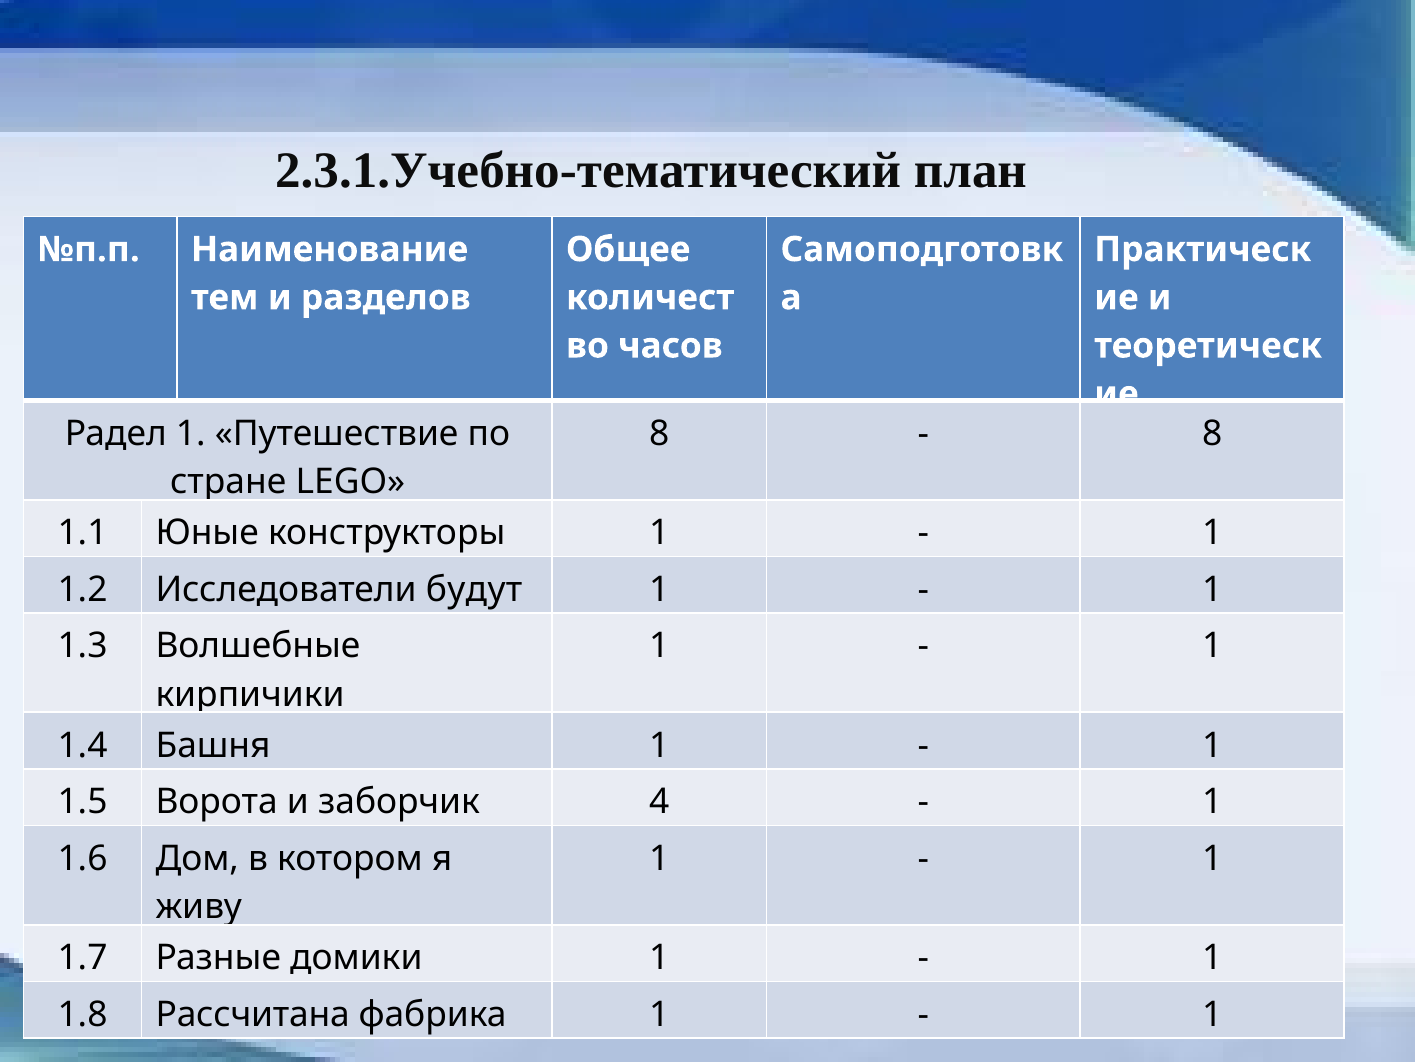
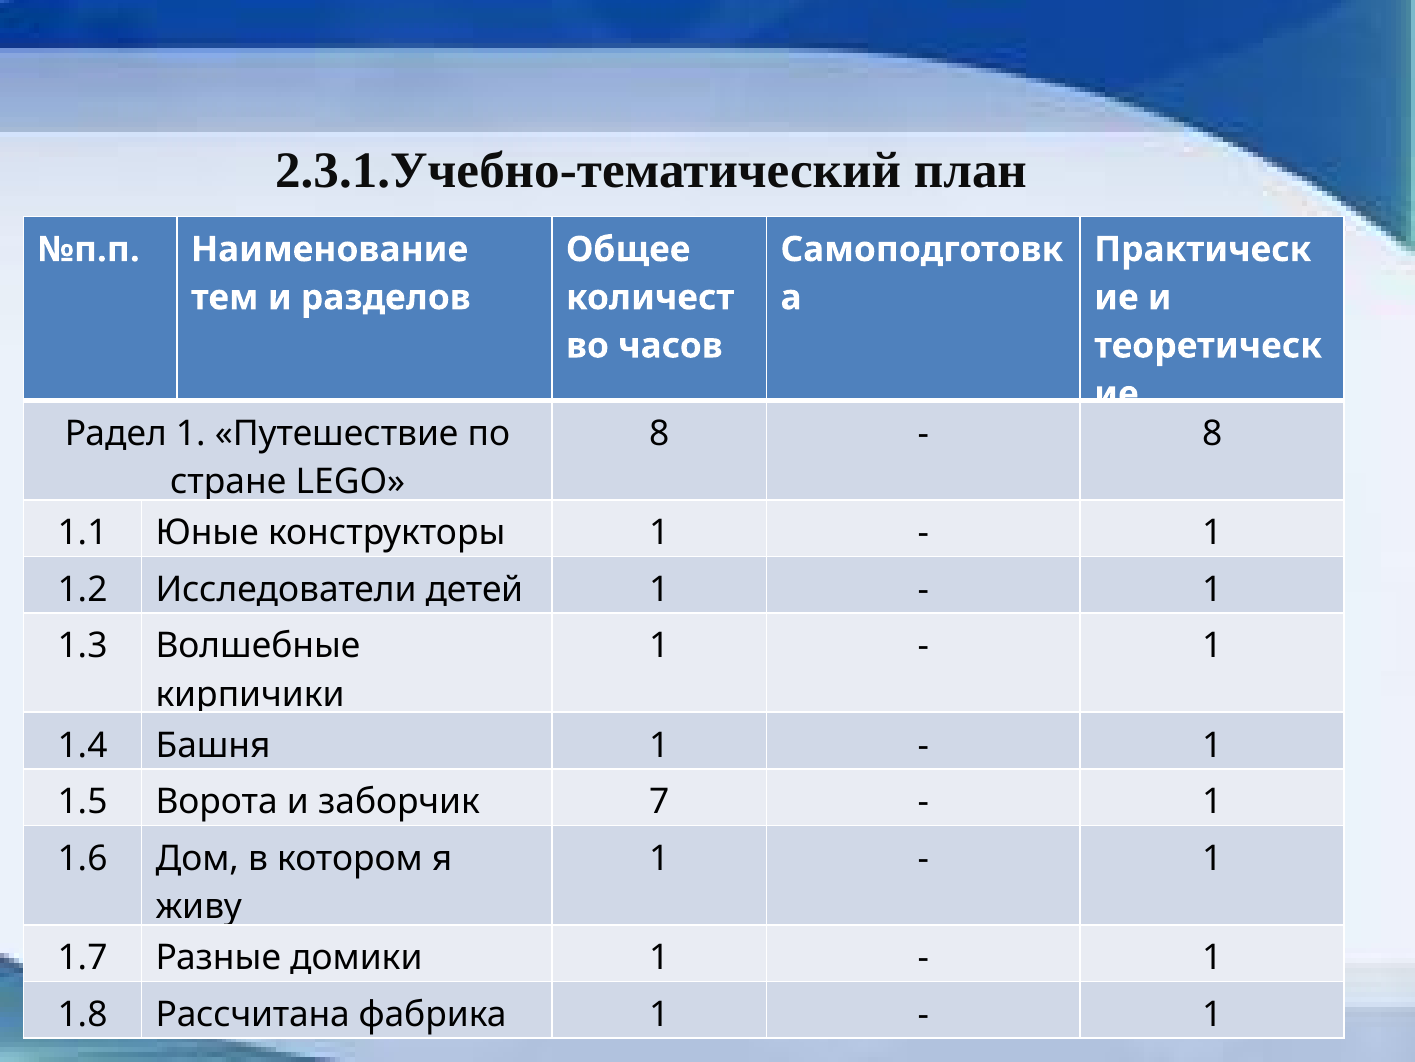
будут: будут -> детей
4: 4 -> 7
